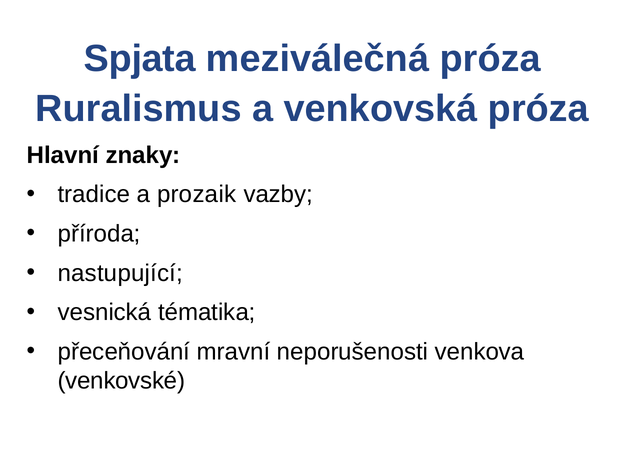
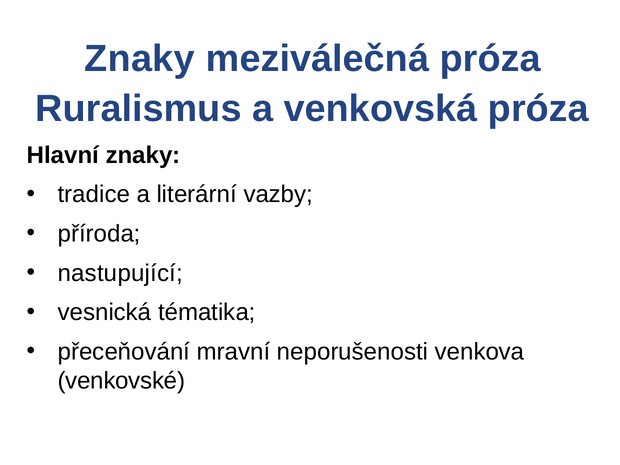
Spjata at (140, 59): Spjata -> Znaky
prozaik: prozaik -> literární
